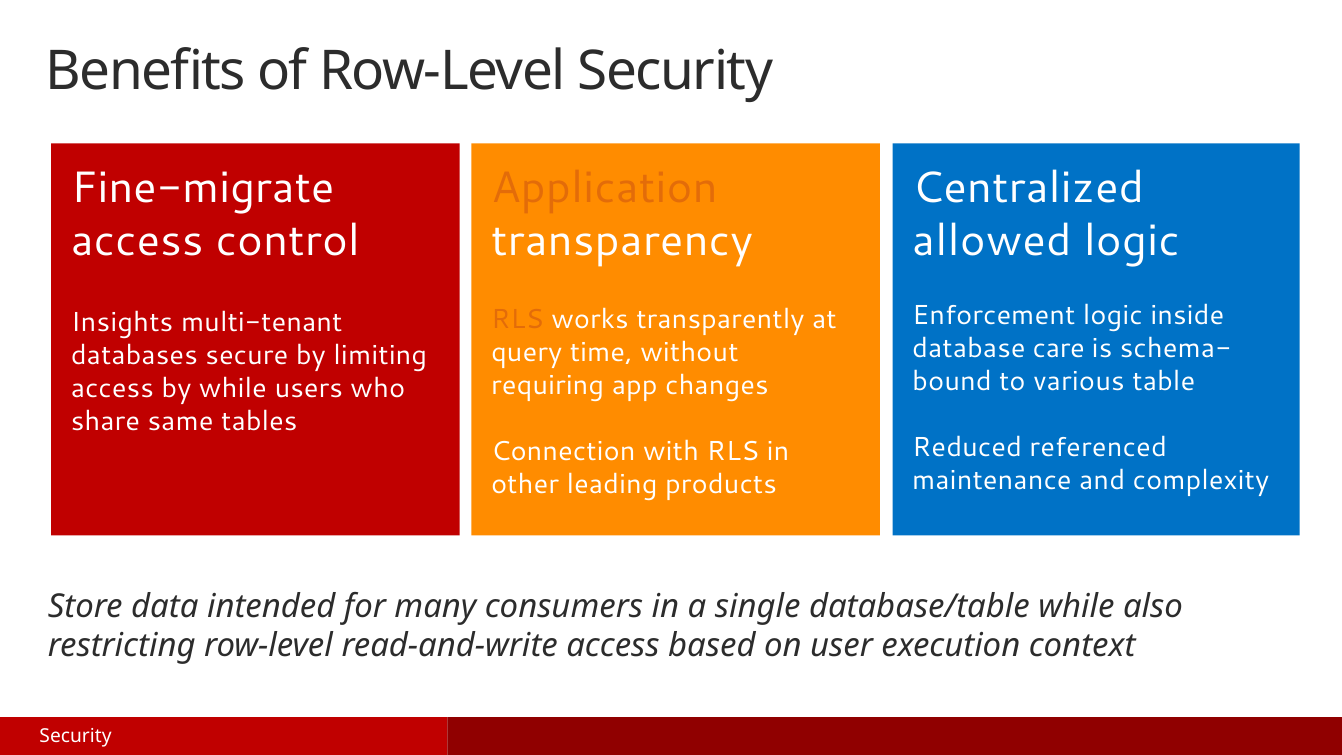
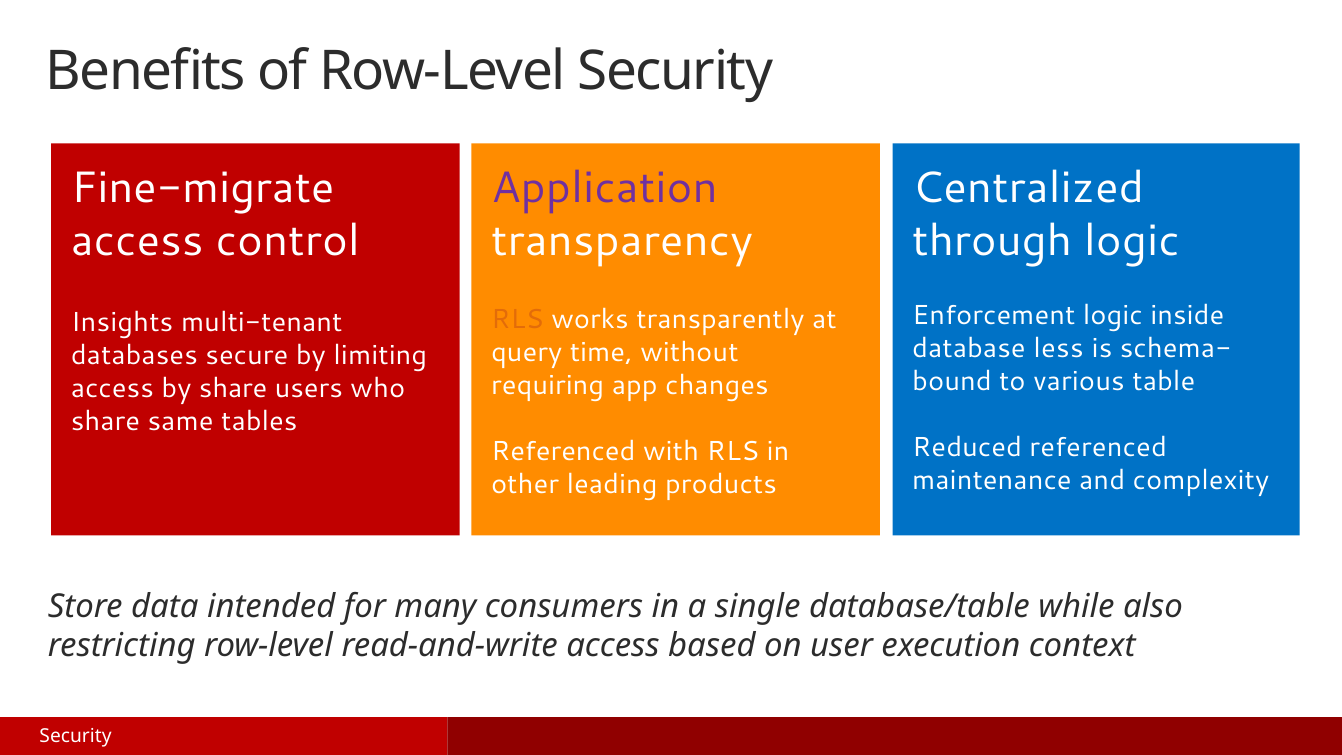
Application colour: orange -> purple
allowed: allowed -> through
care: care -> less
by while: while -> share
Connection at (563, 451): Connection -> Referenced
